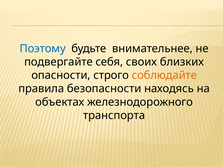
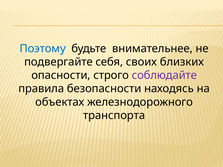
соблюдайте colour: orange -> purple
